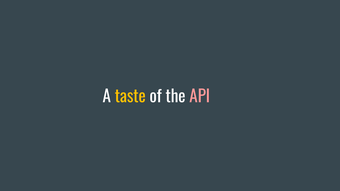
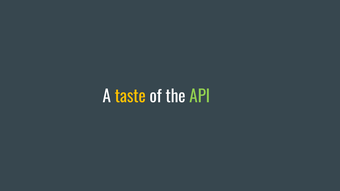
API colour: pink -> light green
